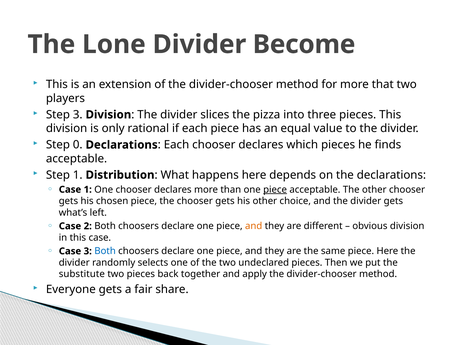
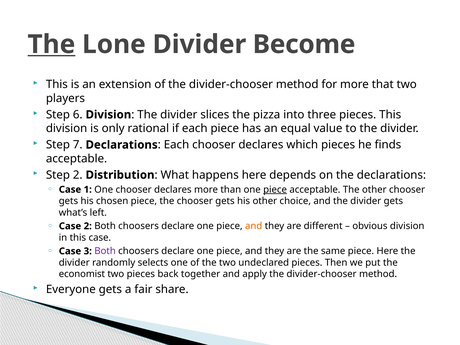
The at (51, 44) underline: none -> present
Step 3: 3 -> 6
0: 0 -> 7
Step 1: 1 -> 2
Both at (105, 251) colour: blue -> purple
substitute: substitute -> economist
